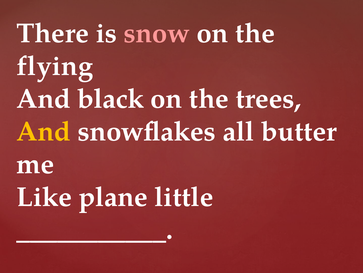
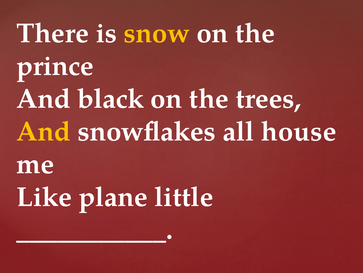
snow colour: pink -> yellow
flying: flying -> prince
butter: butter -> house
